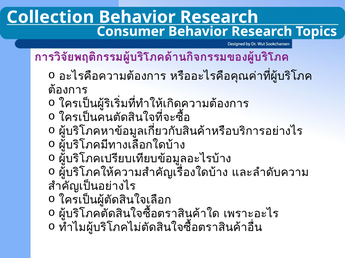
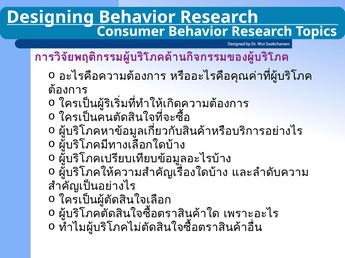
Collection: Collection -> Designing
